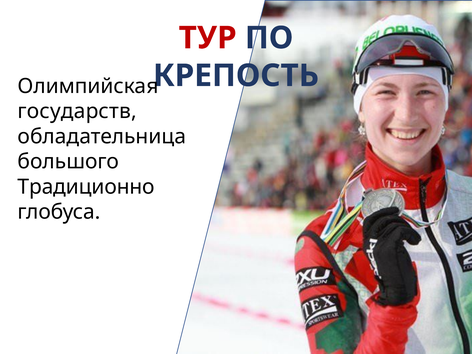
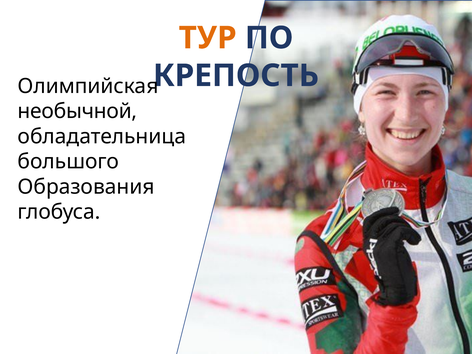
ТУР colour: red -> orange
государств: государств -> необычной
Традиционно: Традиционно -> Образования
